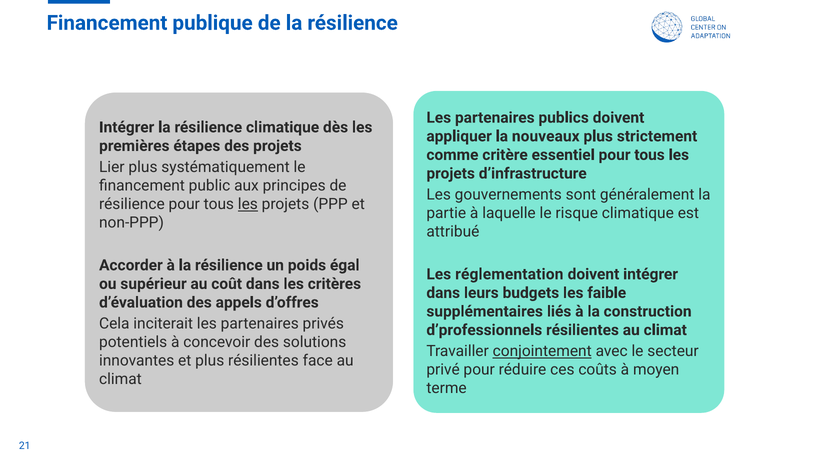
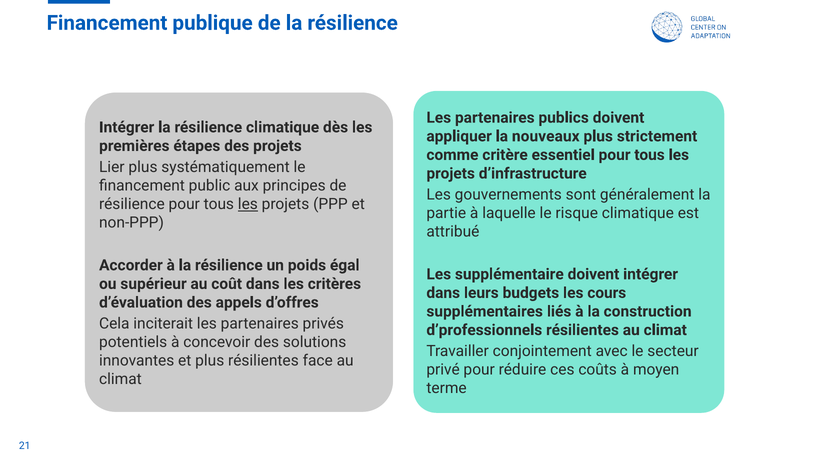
réglementation: réglementation -> supplémentaire
faible: faible -> cours
conjointement underline: present -> none
